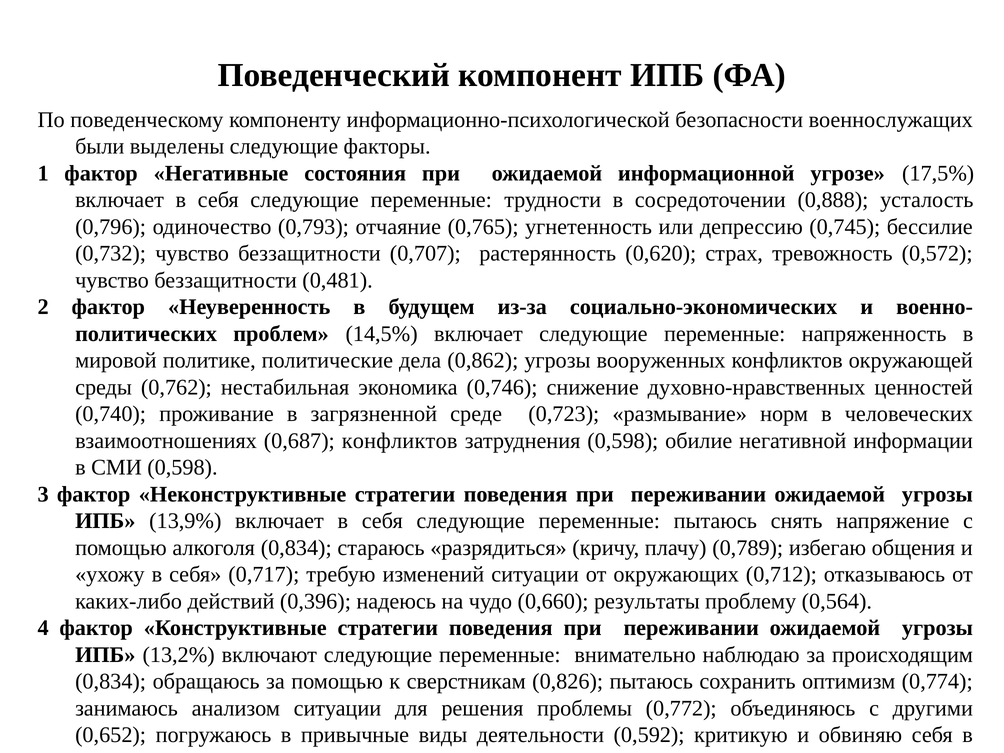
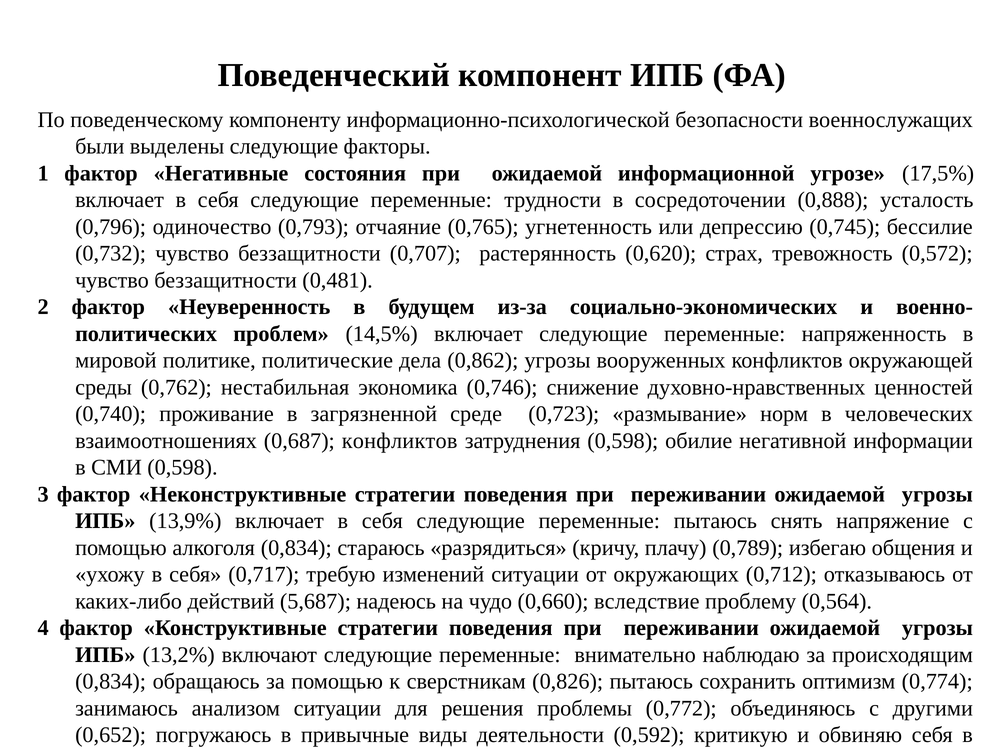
0,396: 0,396 -> 5,687
результаты: результаты -> вследствие
